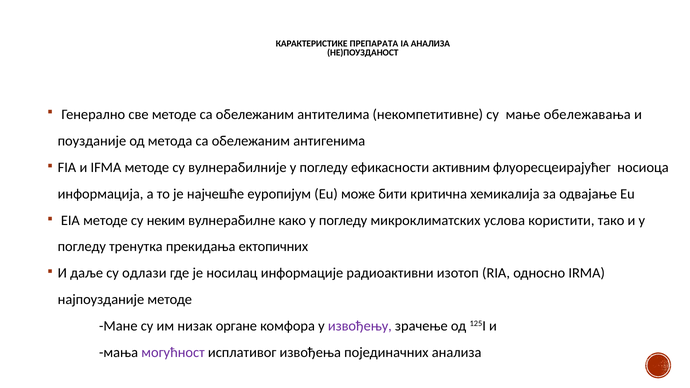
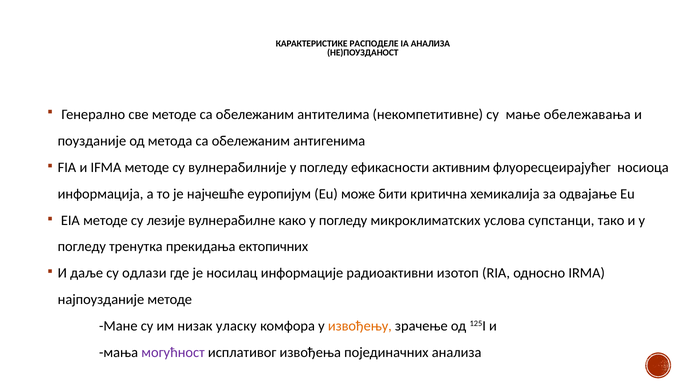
ПРЕПАРАТА: ПРЕПАРАТА -> РАСПОДЕЛЕ
неким: неким -> лезије
користити: користити -> супстанци
органе: органе -> уласку
извођењу colour: purple -> orange
